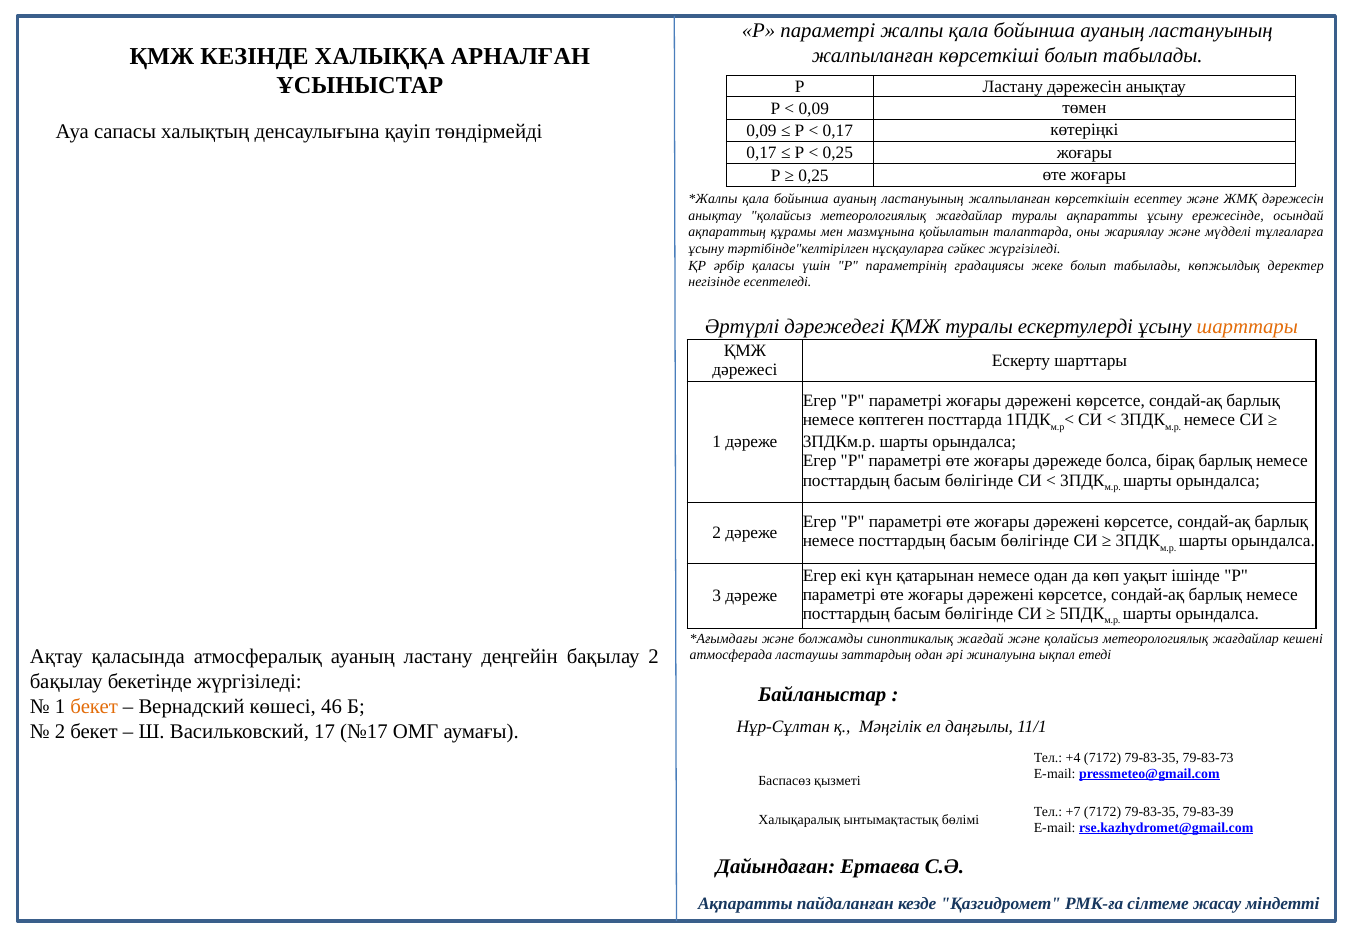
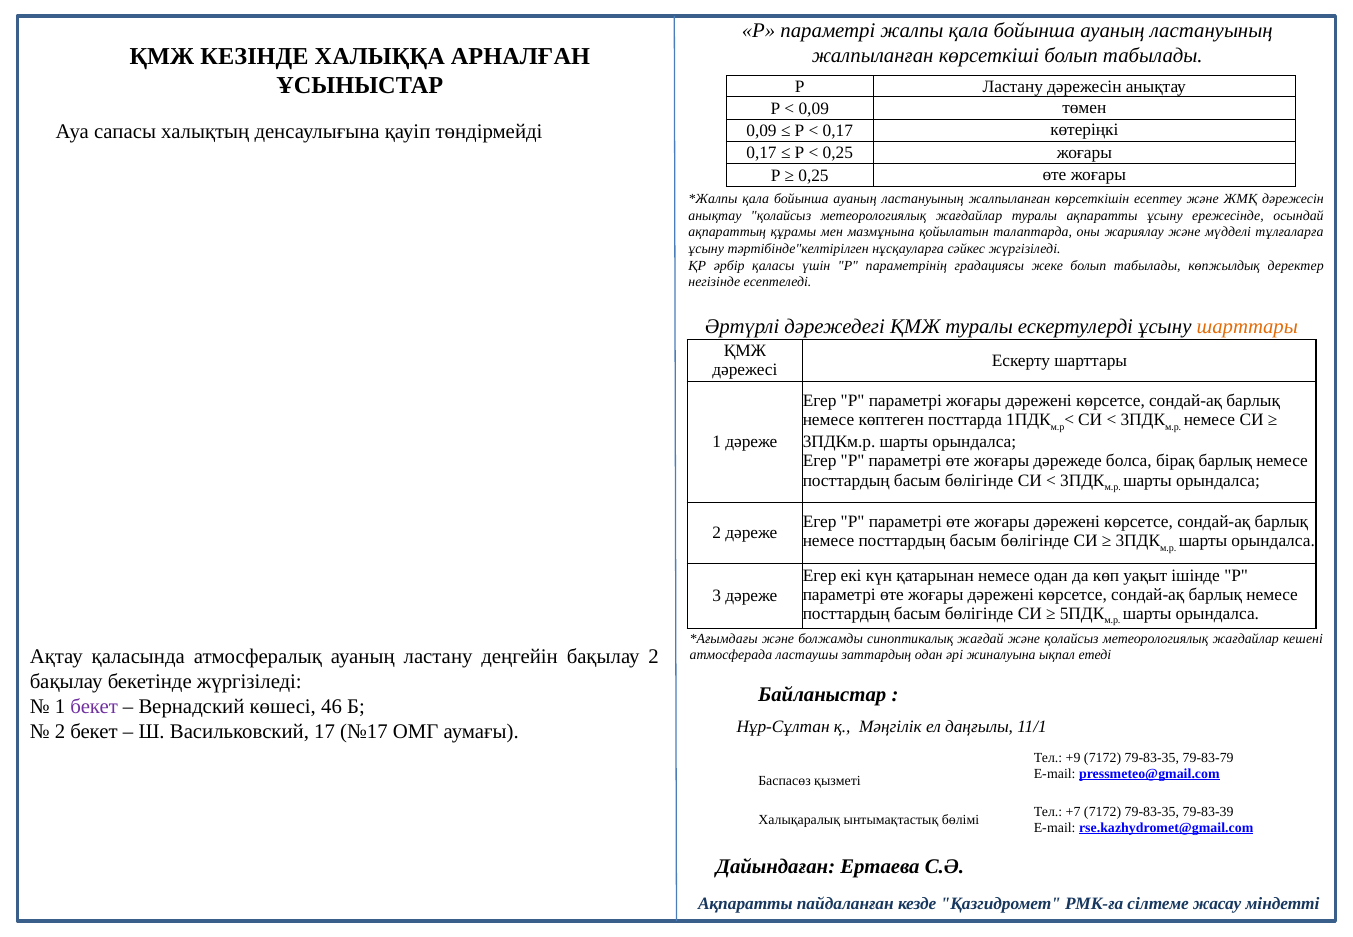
бекет at (94, 706) colour: orange -> purple
+4: +4 -> +9
79-83-73: 79-83-73 -> 79-83-79
